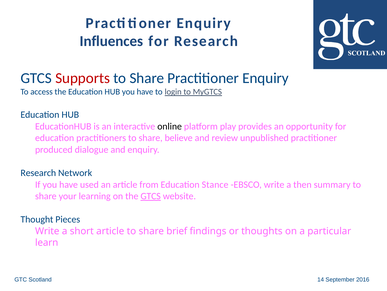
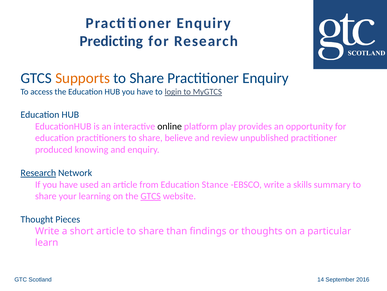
Influences: Influences -> Predicting
Supports colour: red -> orange
dialogue: dialogue -> knowing
Research at (38, 173) underline: none -> present
then: then -> skills
brief: brief -> than
